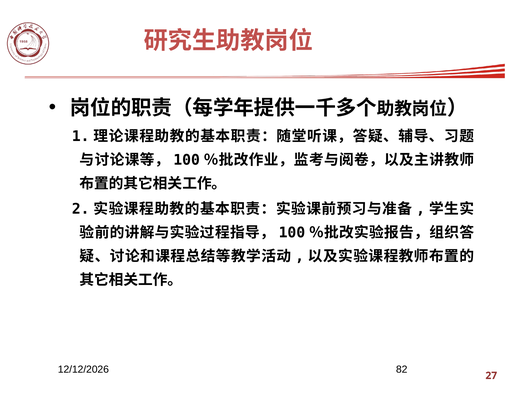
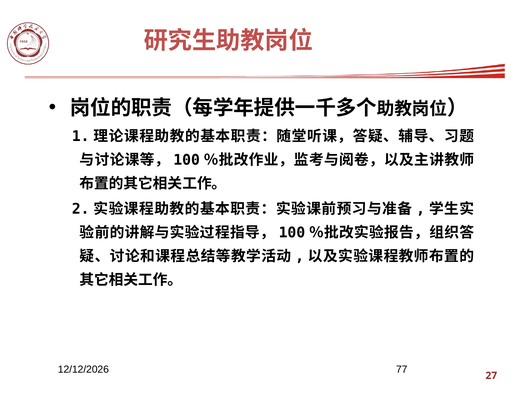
82: 82 -> 77
